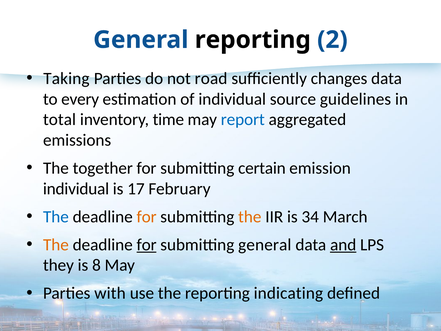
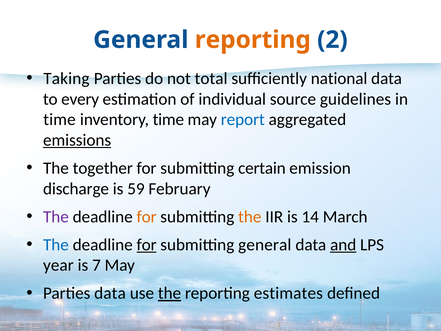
reporting at (253, 40) colour: black -> orange
road: road -> total
changes: changes -> national
total at (60, 120): total -> time
emissions underline: none -> present
individual at (76, 189): individual -> discharge
17: 17 -> 59
The at (56, 217) colour: blue -> purple
34: 34 -> 14
The at (56, 245) colour: orange -> blue
they: they -> year
8: 8 -> 7
Parties with: with -> data
the at (170, 293) underline: none -> present
indicating: indicating -> estimates
